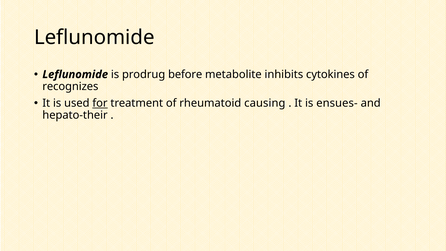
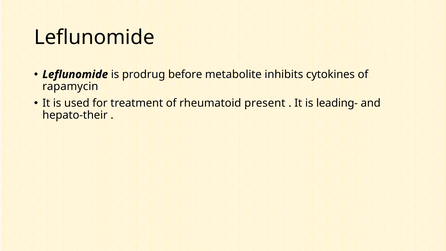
recognizes: recognizes -> rapamycin
for underline: present -> none
causing: causing -> present
ensues-: ensues- -> leading-
